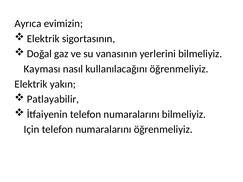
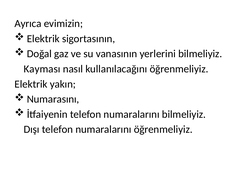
Patlayabilir: Patlayabilir -> Numarasını
Için: Için -> Dışı
